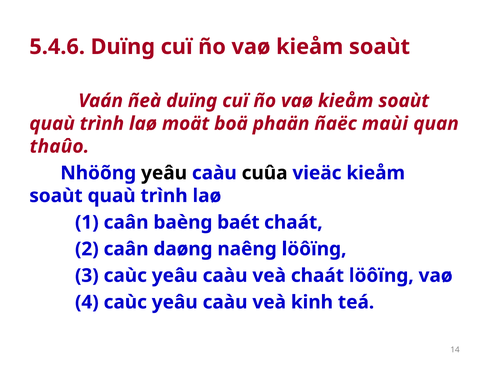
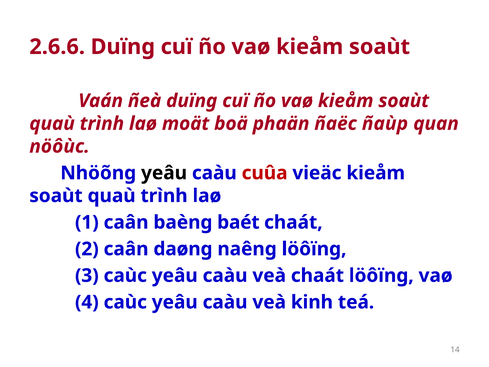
5.4.6: 5.4.6 -> 2.6.6
maùi: maùi -> ñaùp
thaûo: thaûo -> nöôùc
cuûa colour: black -> red
